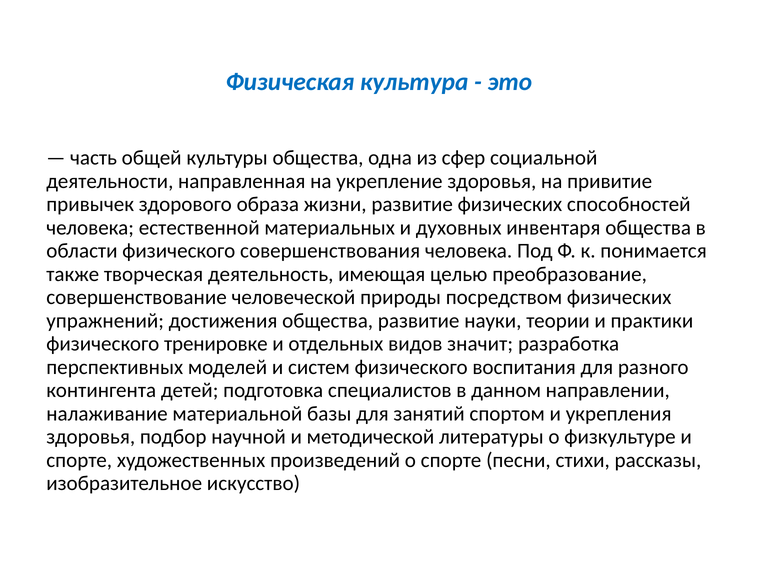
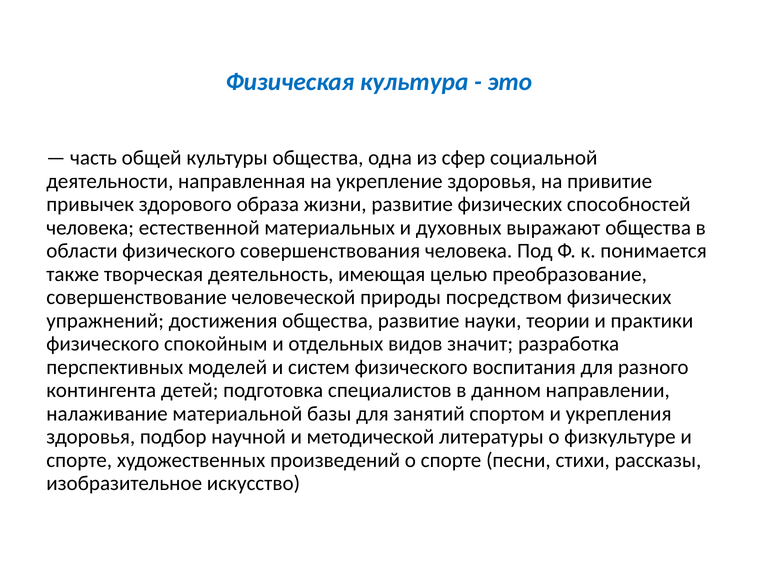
инвентаря: инвентаря -> выражают
тренировке: тренировке -> спокойным
